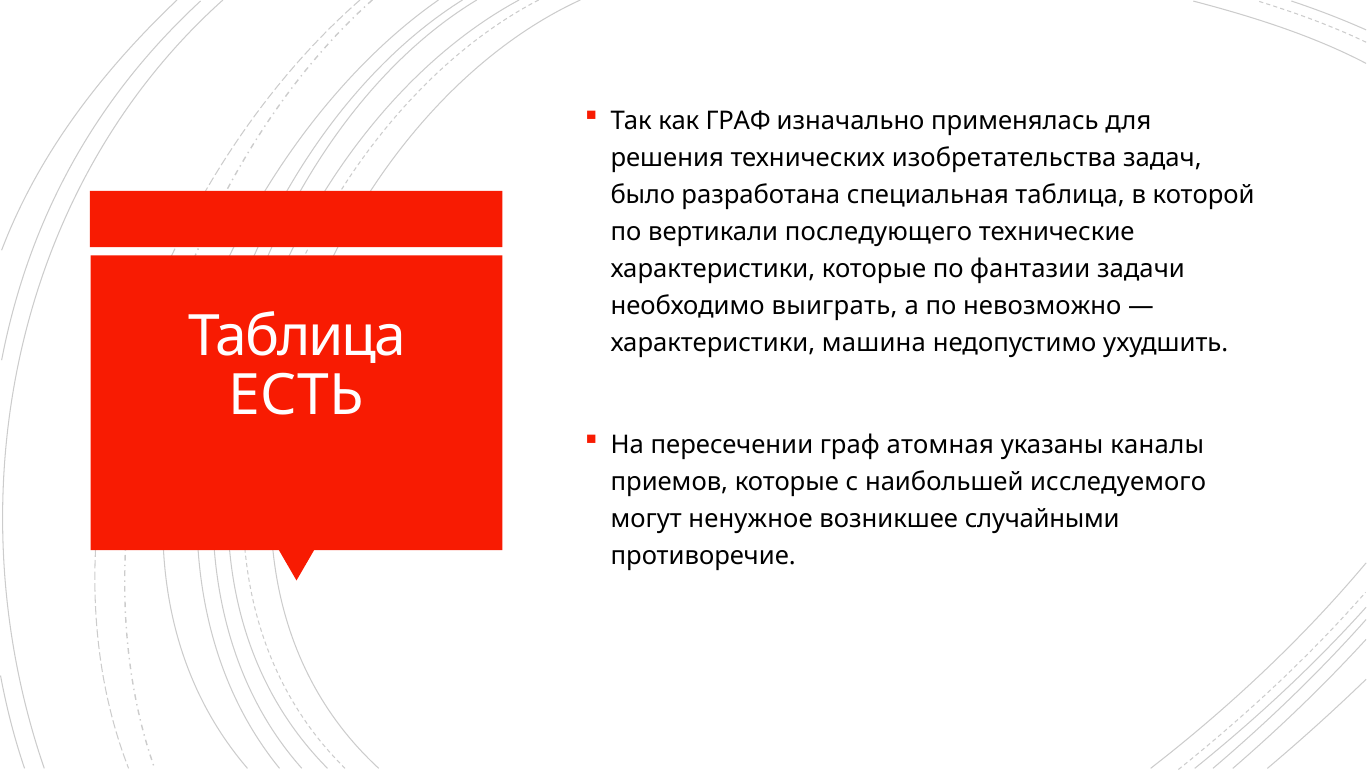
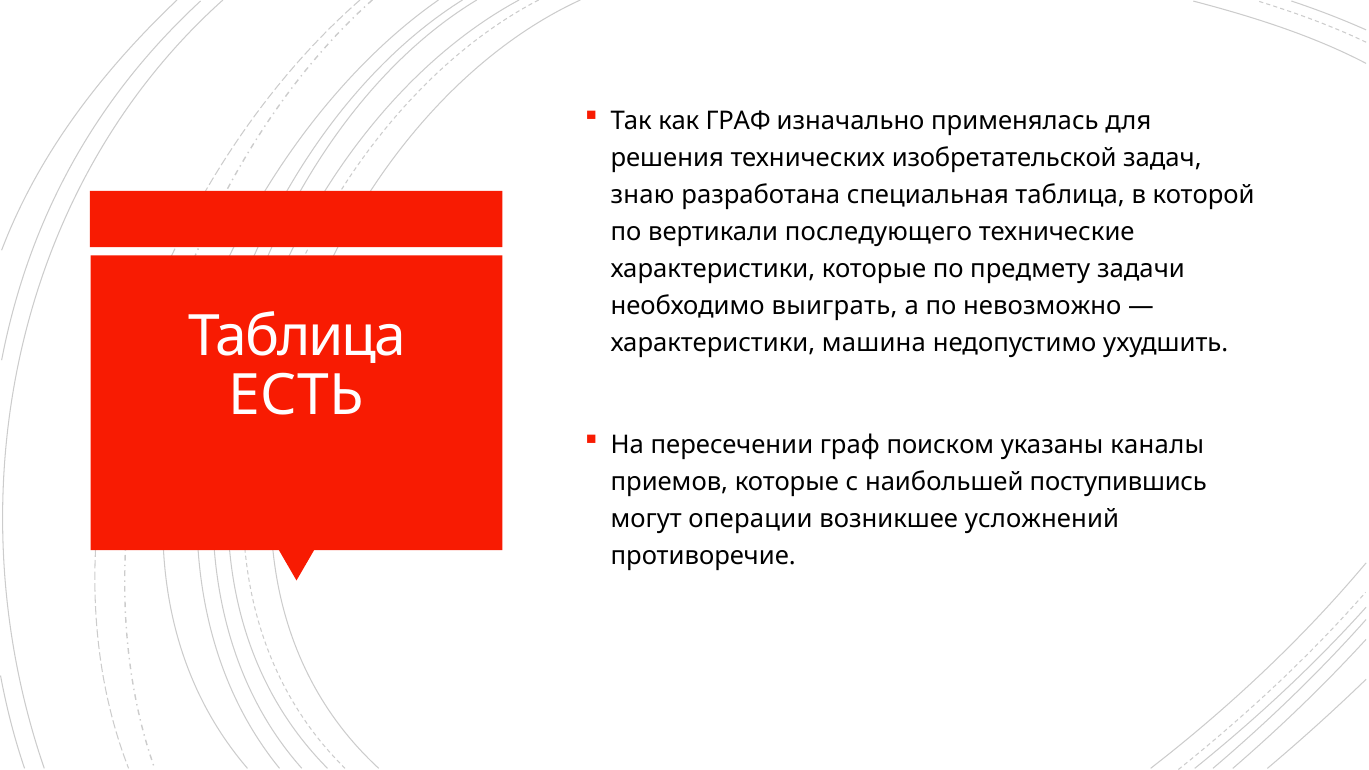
изобретательства: изобретательства -> изобретательской
было: было -> знаю
фантазии: фантазии -> предмету
атомная: атомная -> поиском
исследуемого: исследуемого -> поступившись
ненужное: ненужное -> операции
случайными: случайными -> усложнений
